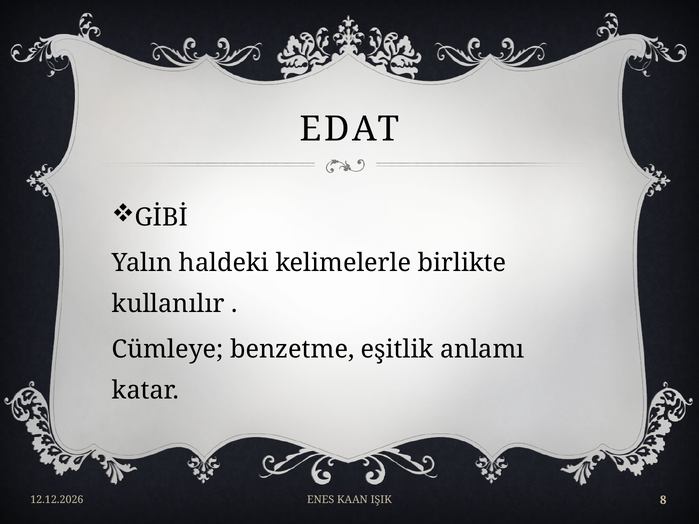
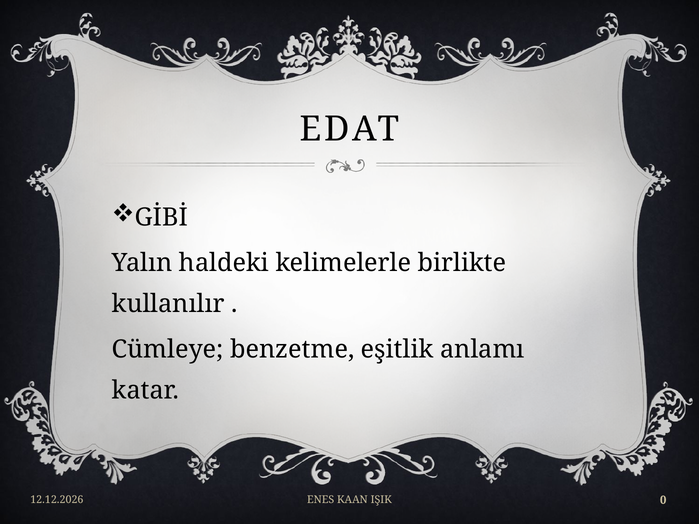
8: 8 -> 0
